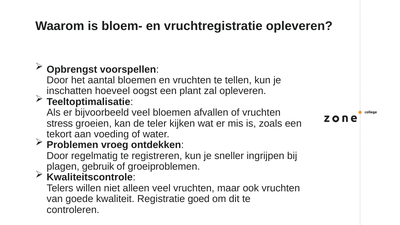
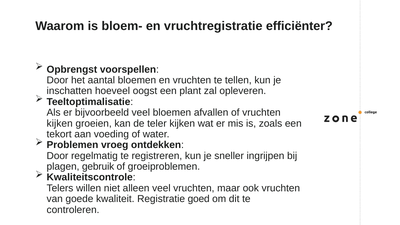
vruchtregistratie opleveren: opleveren -> efficiënter
stress at (60, 123): stress -> kijken
